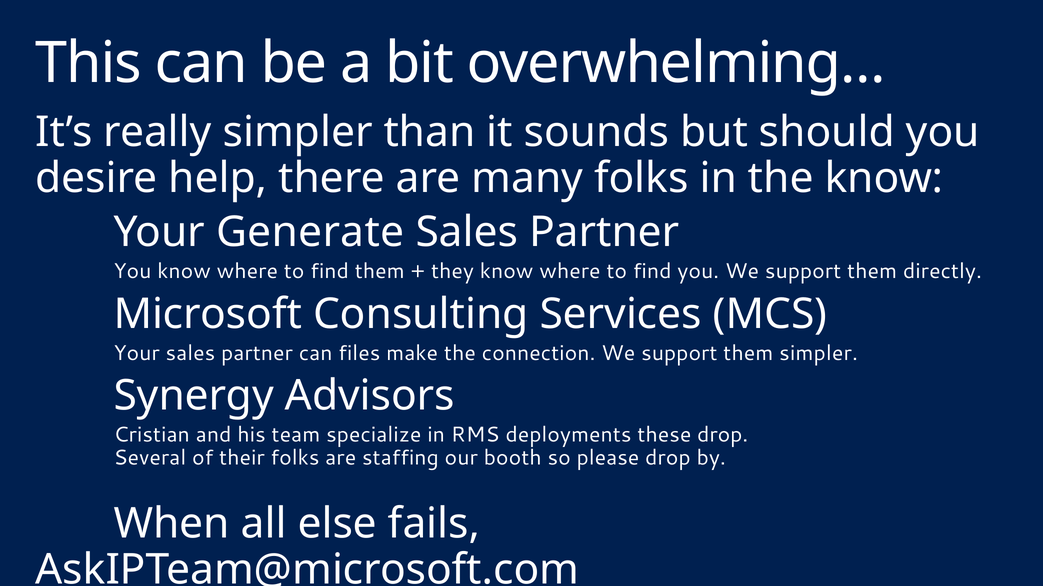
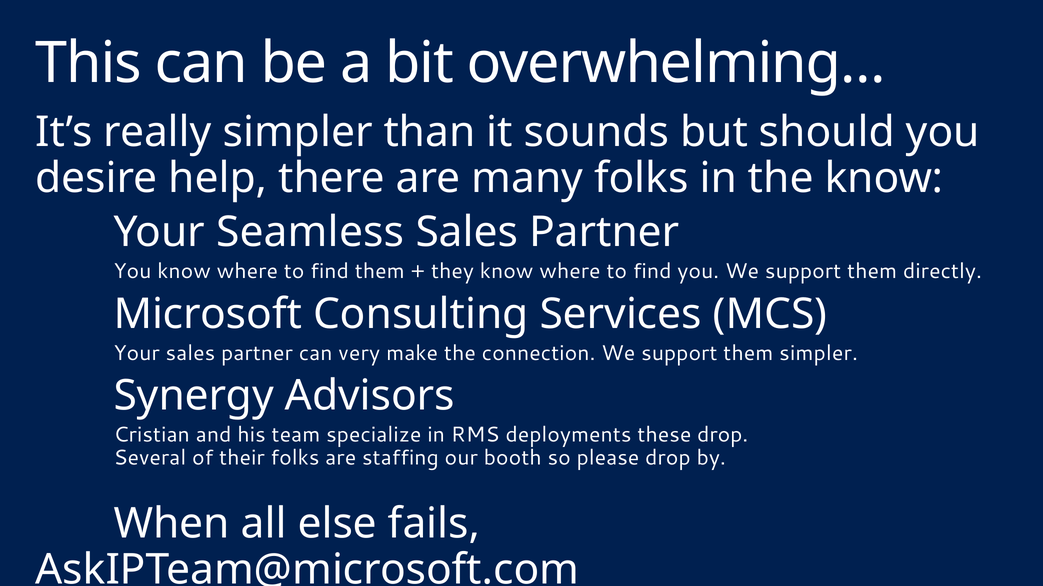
Generate: Generate -> Seamless
files: files -> very
